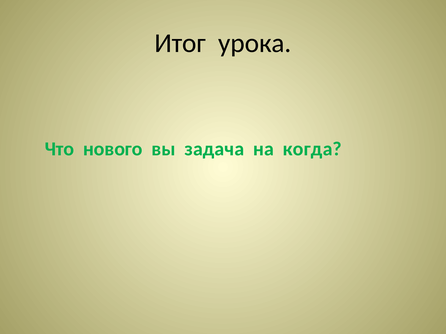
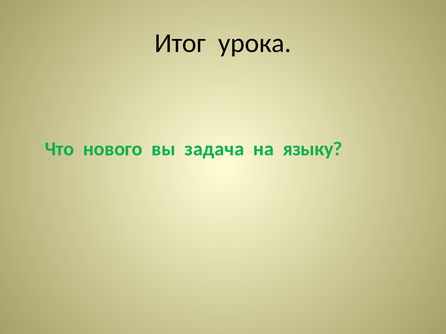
когда: когда -> языку
